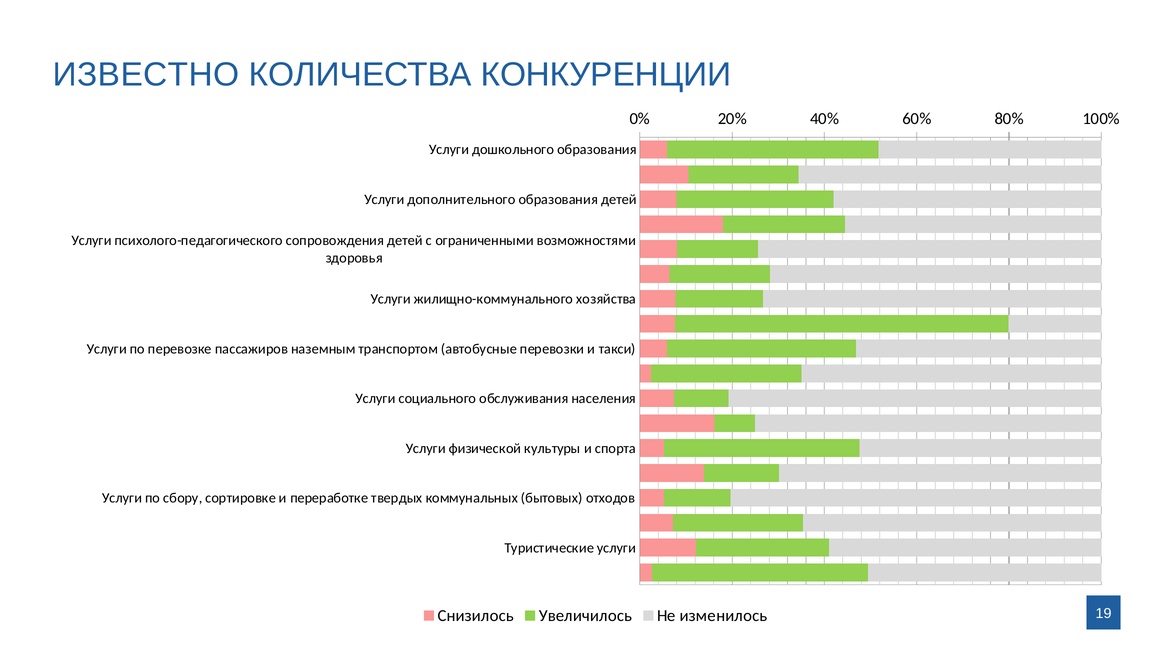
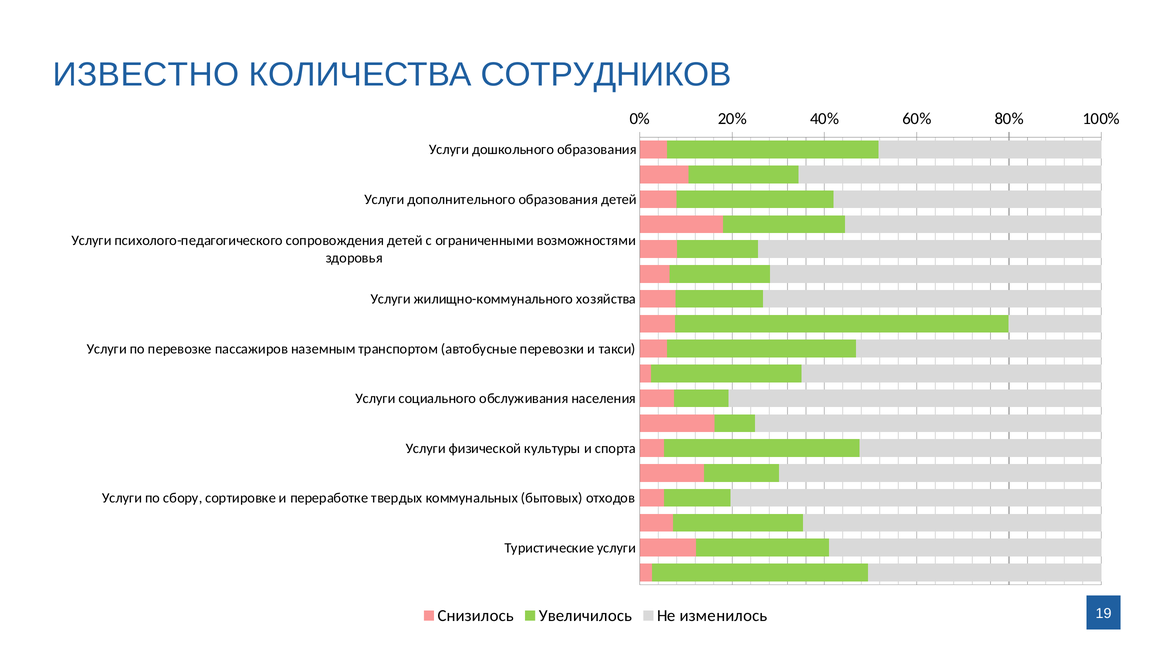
КОНКУРЕНЦИИ: КОНКУРЕНЦИИ -> СОТРУДНИКОВ
